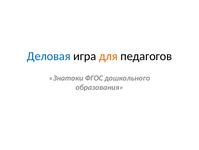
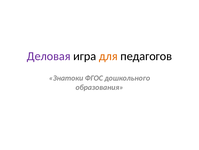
Деловая colour: blue -> purple
